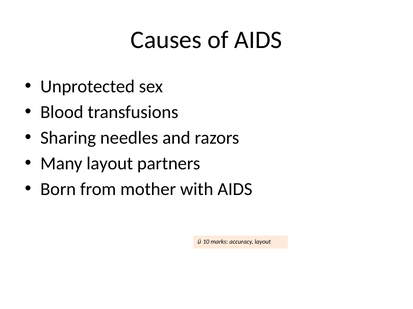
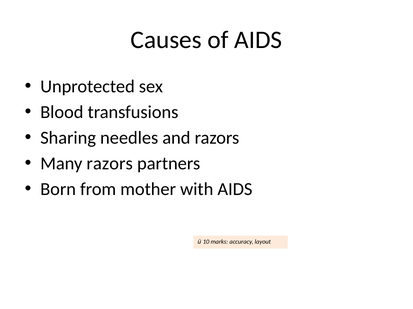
Many layout: layout -> razors
